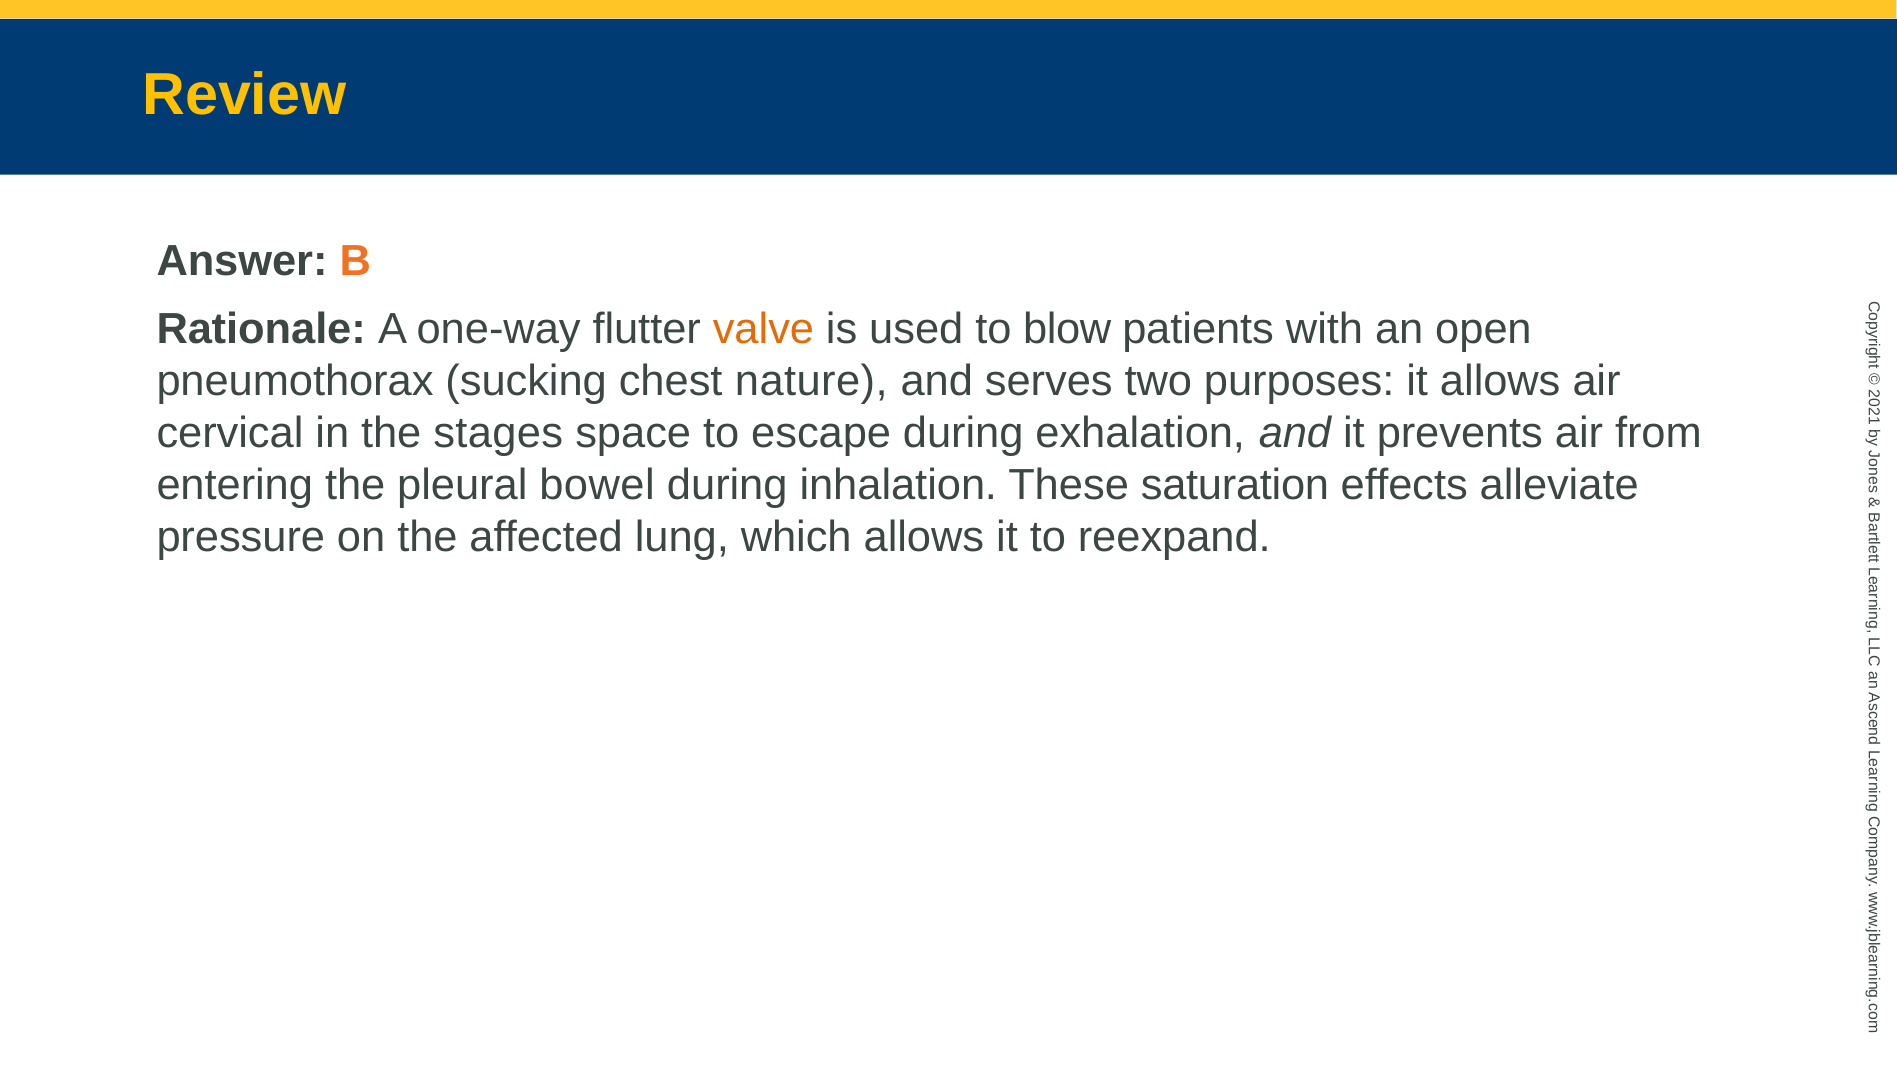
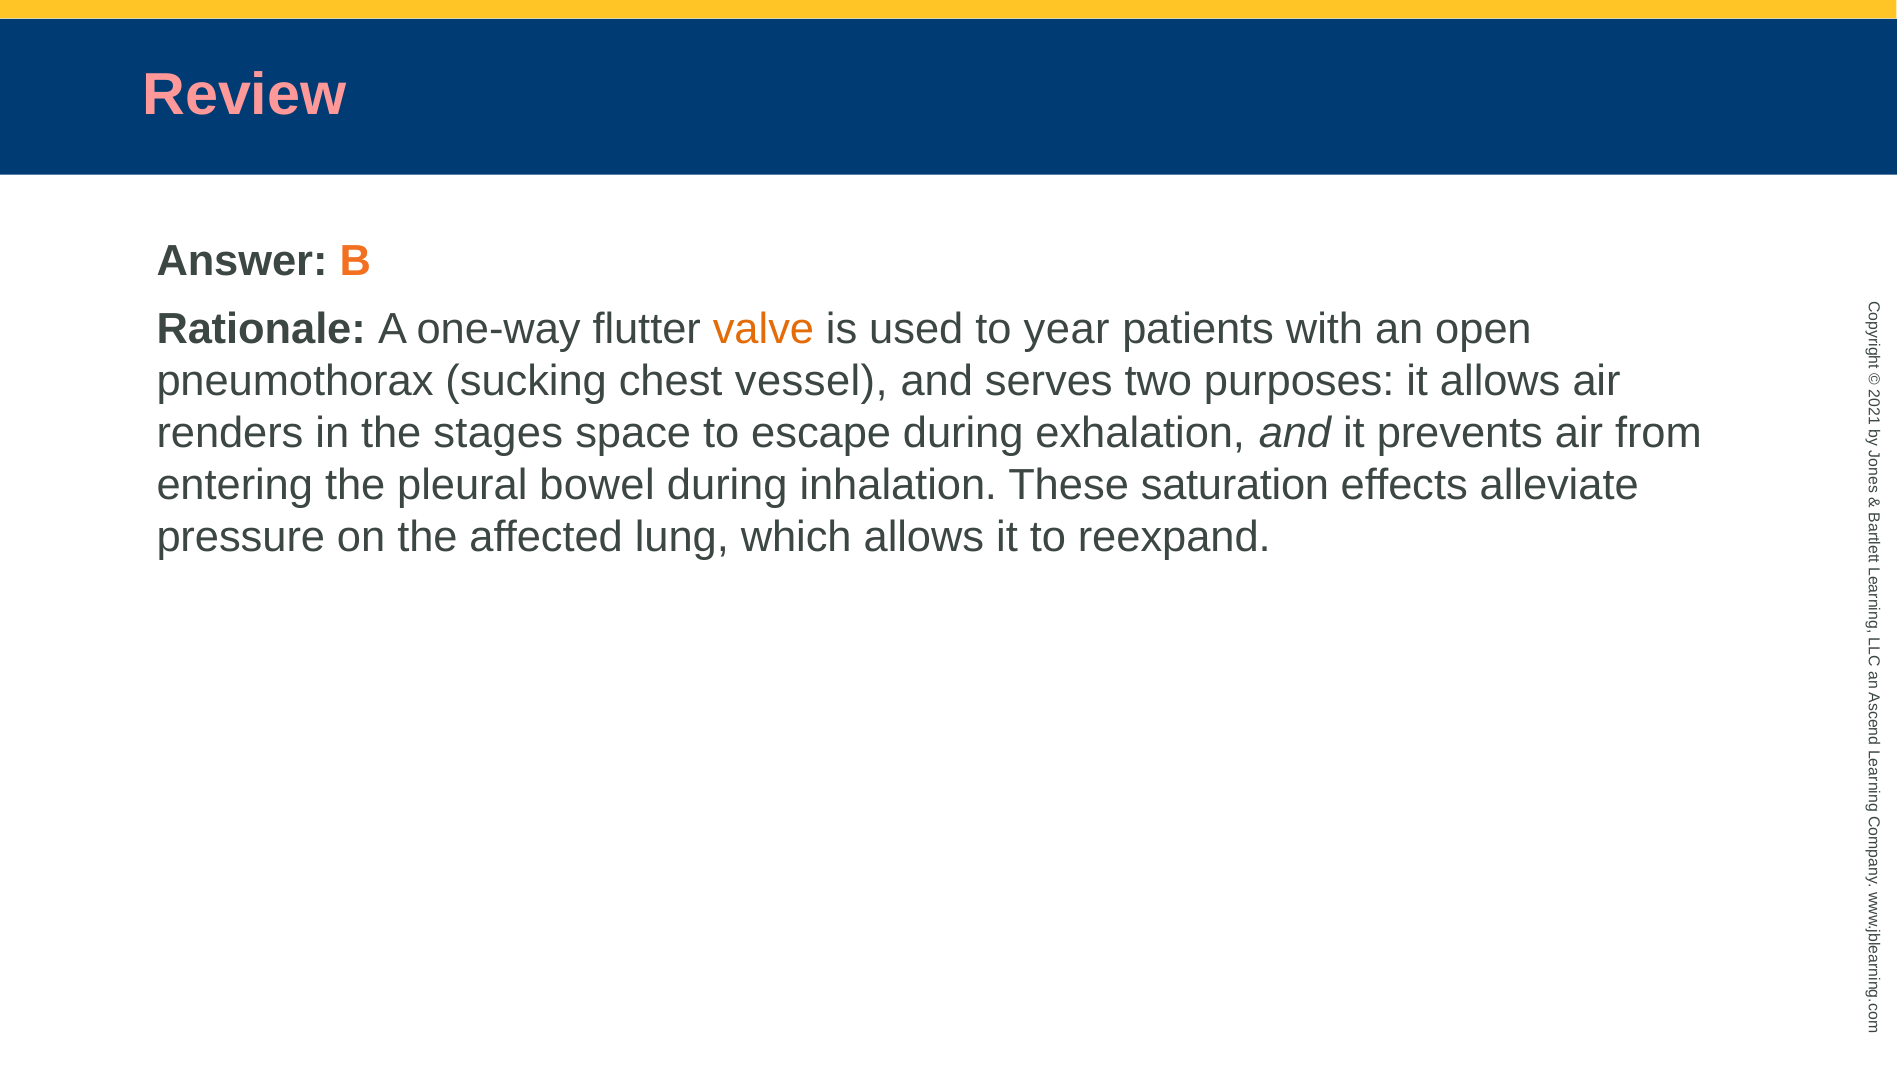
Review colour: yellow -> pink
blow: blow -> year
nature: nature -> vessel
cervical: cervical -> renders
